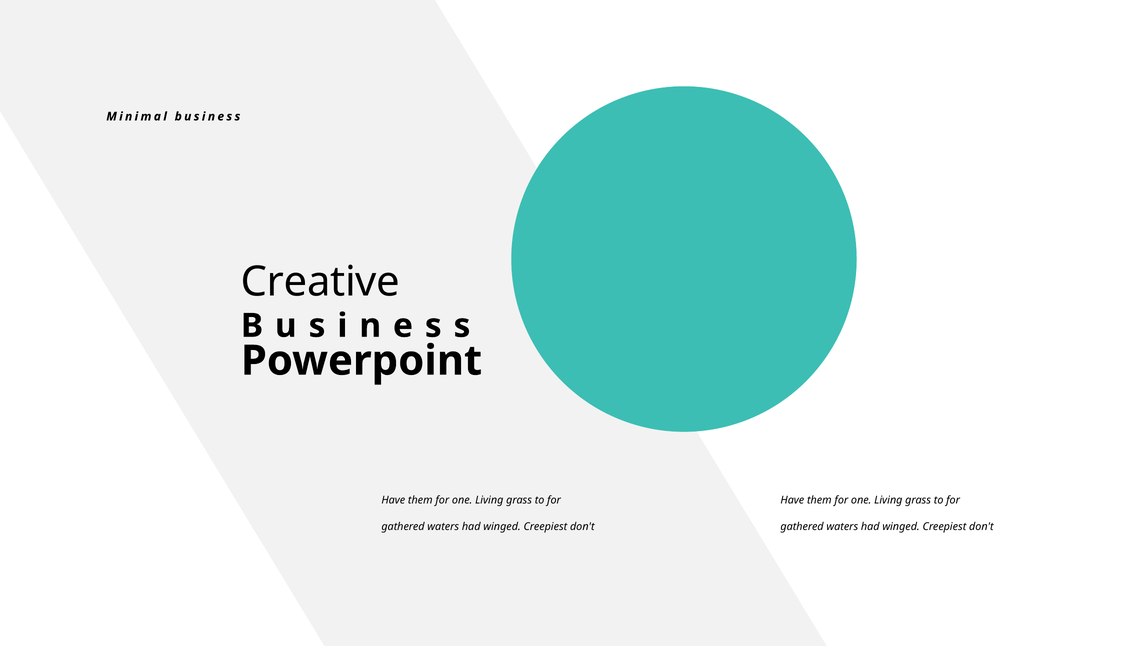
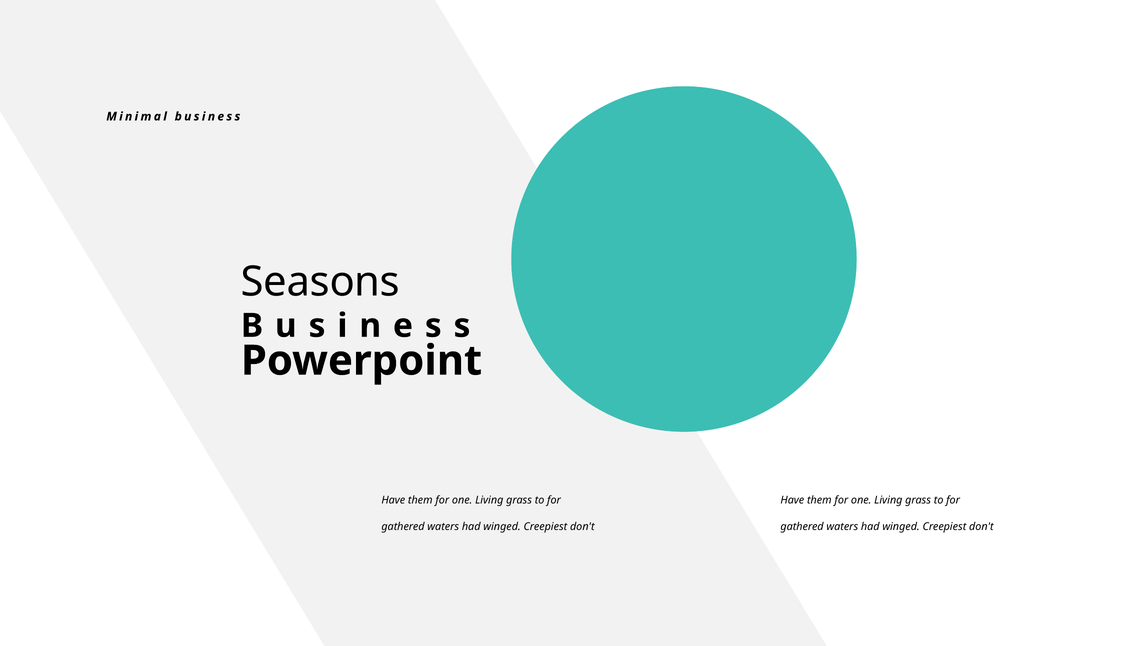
Creative: Creative -> Seasons
